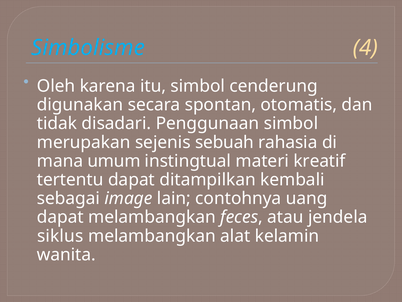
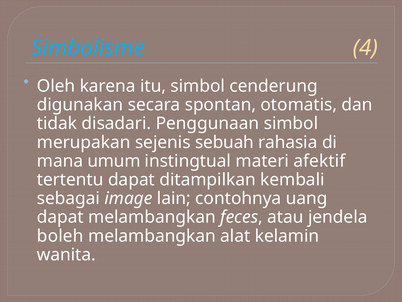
kreatif: kreatif -> afektif
siklus: siklus -> boleh
